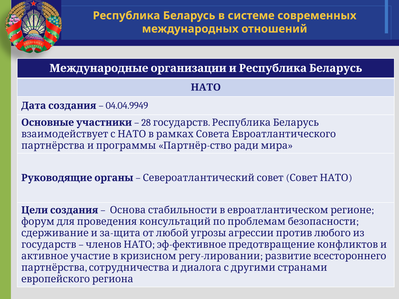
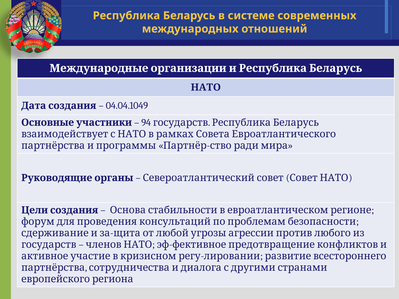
04.04.9949: 04.04.9949 -> 04.04.1049
28: 28 -> 94
